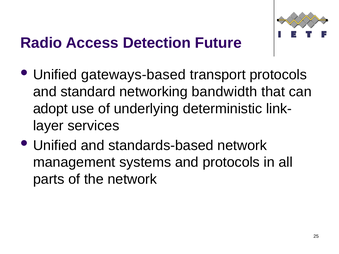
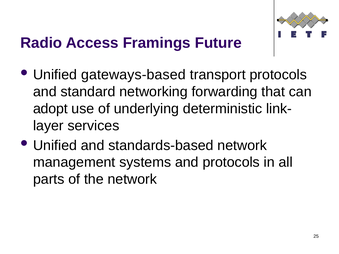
Detection: Detection -> Framings
bandwidth: bandwidth -> forwarding
